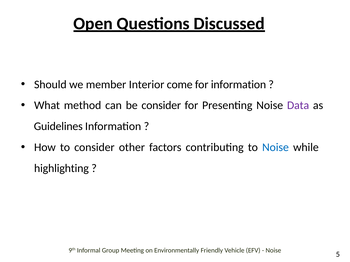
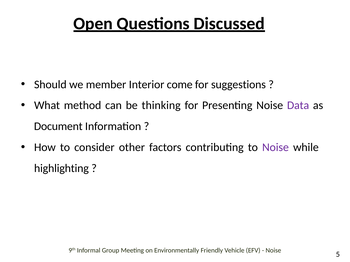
for information: information -> suggestions
be consider: consider -> thinking
Guidelines: Guidelines -> Document
Noise at (276, 148) colour: blue -> purple
